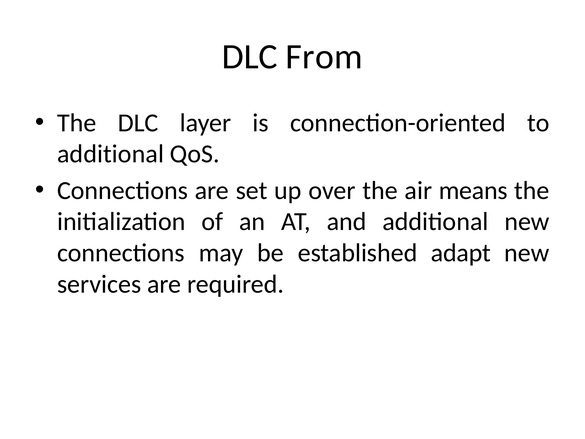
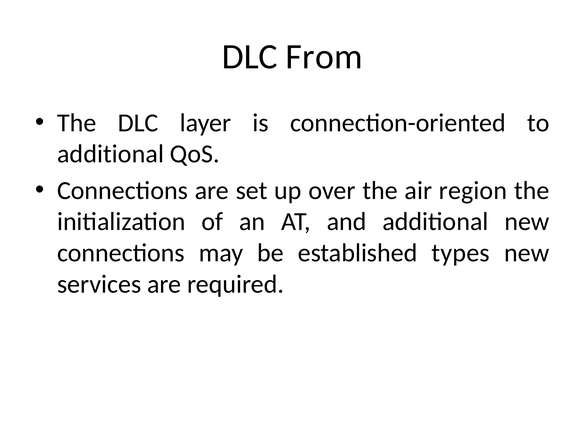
means: means -> region
adapt: adapt -> types
